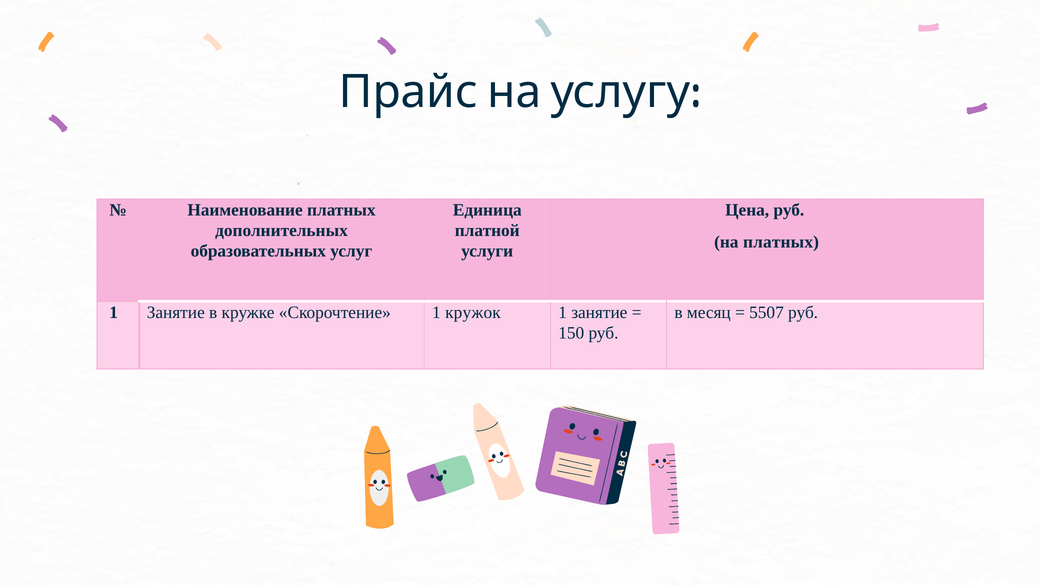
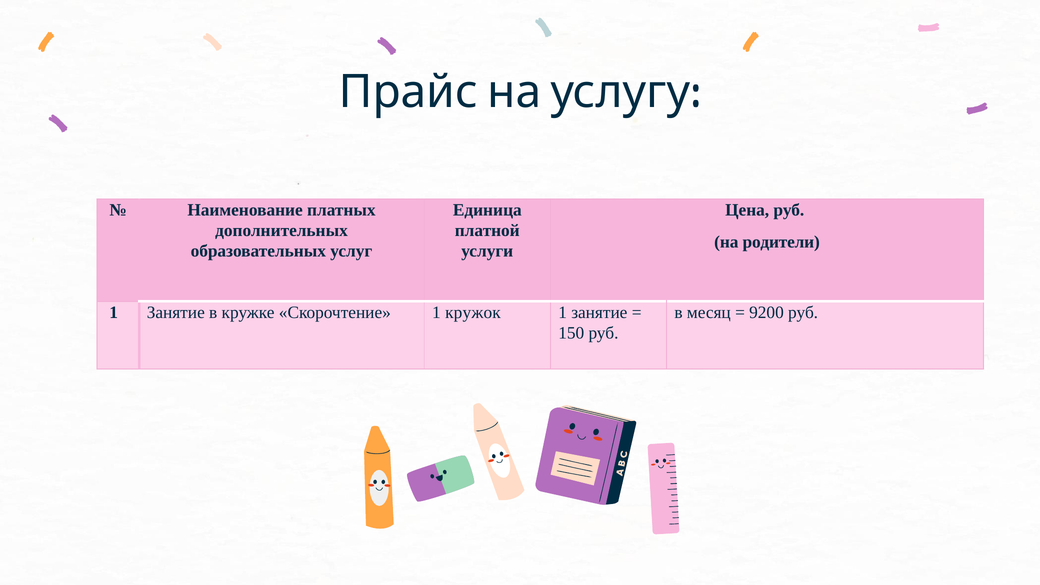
на платных: платных -> родители
5507: 5507 -> 9200
